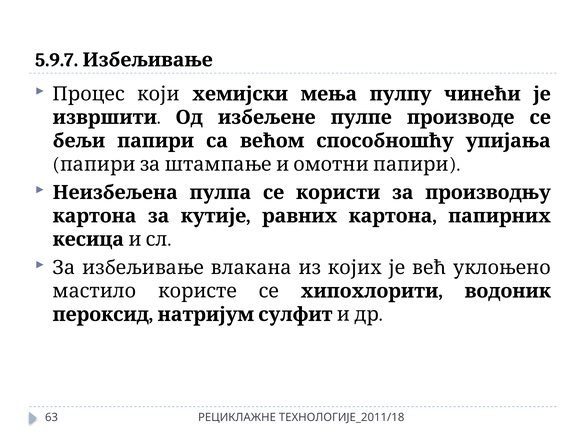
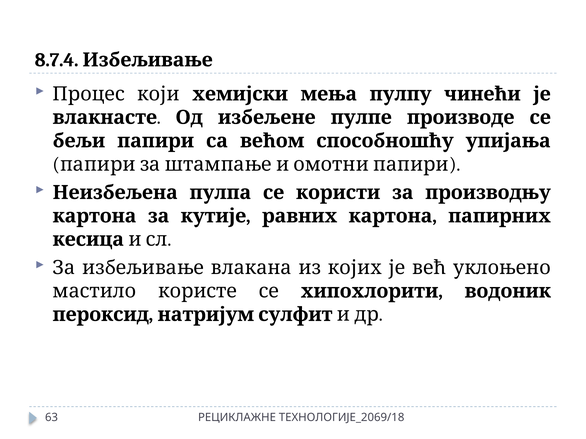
5.9.7: 5.9.7 -> 8.7.4
извршити: извршити -> влакнасте
ТЕХНОЛОГИЈЕ_2011/18: ТЕХНОЛОГИЈЕ_2011/18 -> ТЕХНОЛОГИЈЕ_2069/18
